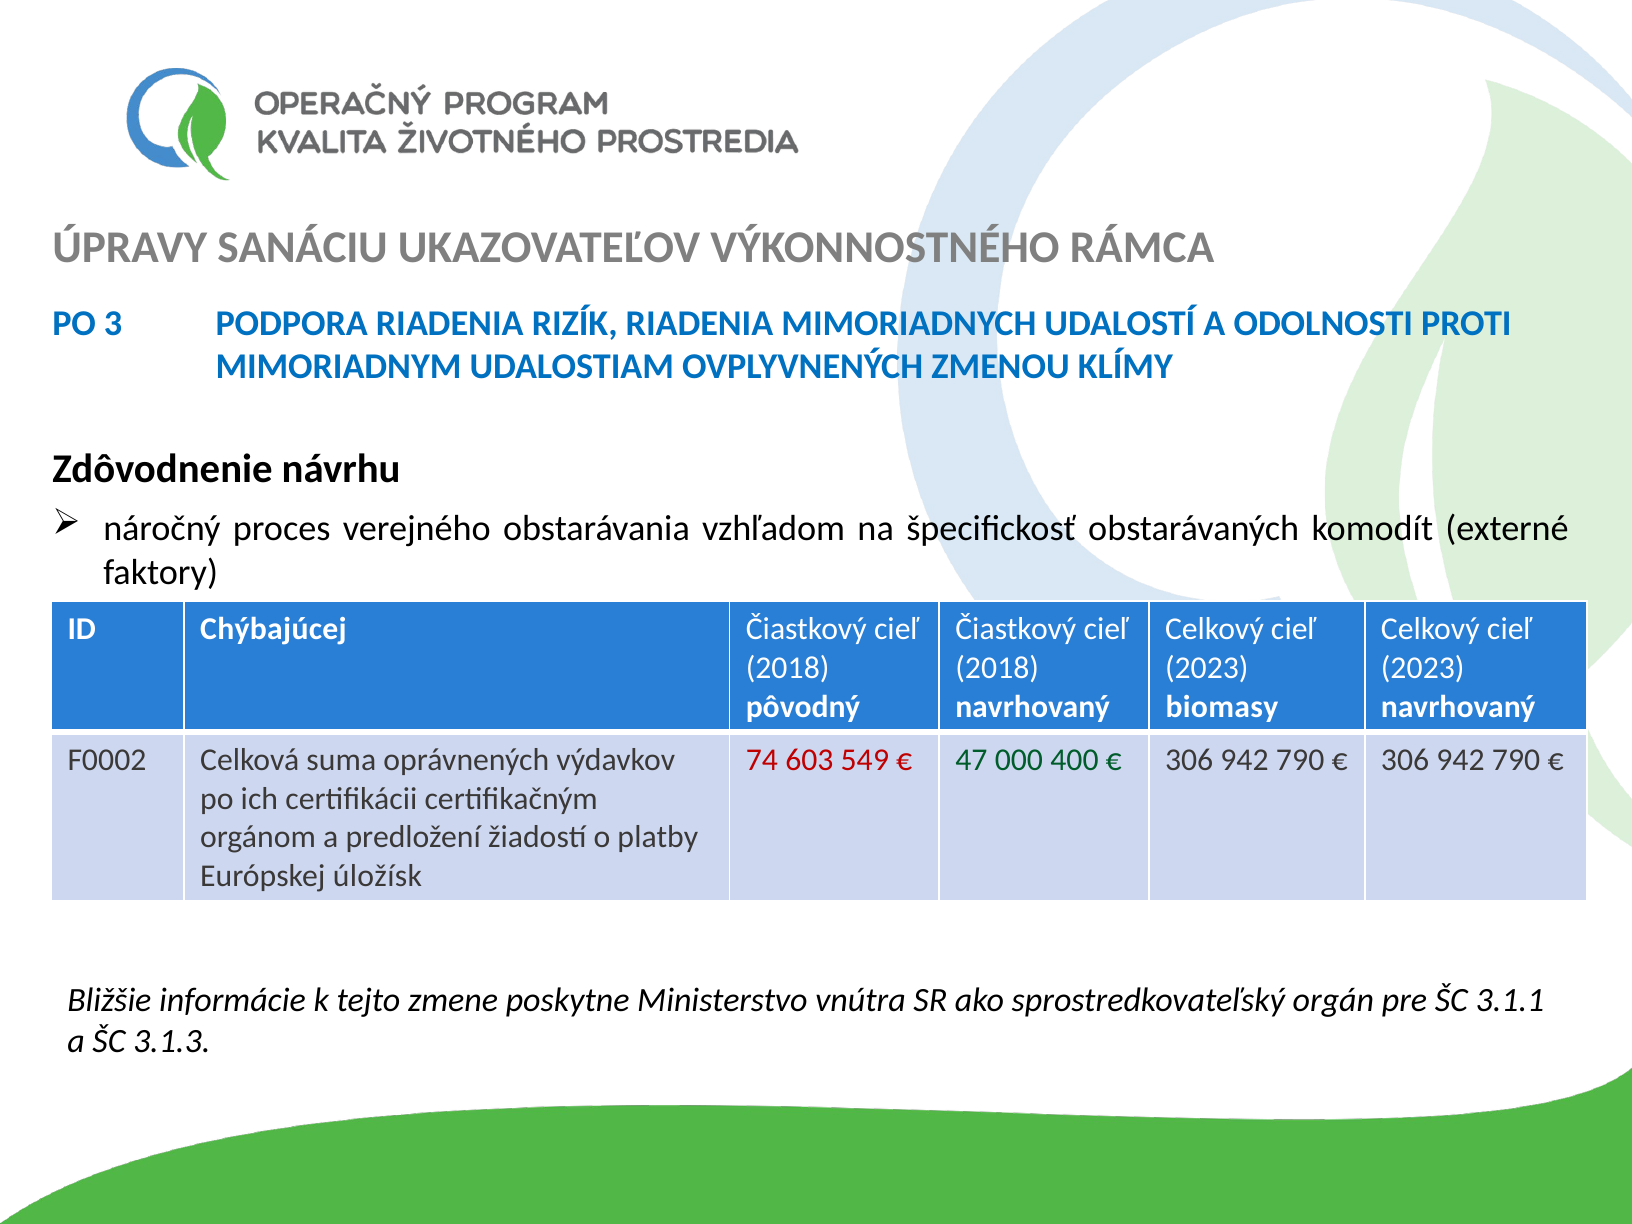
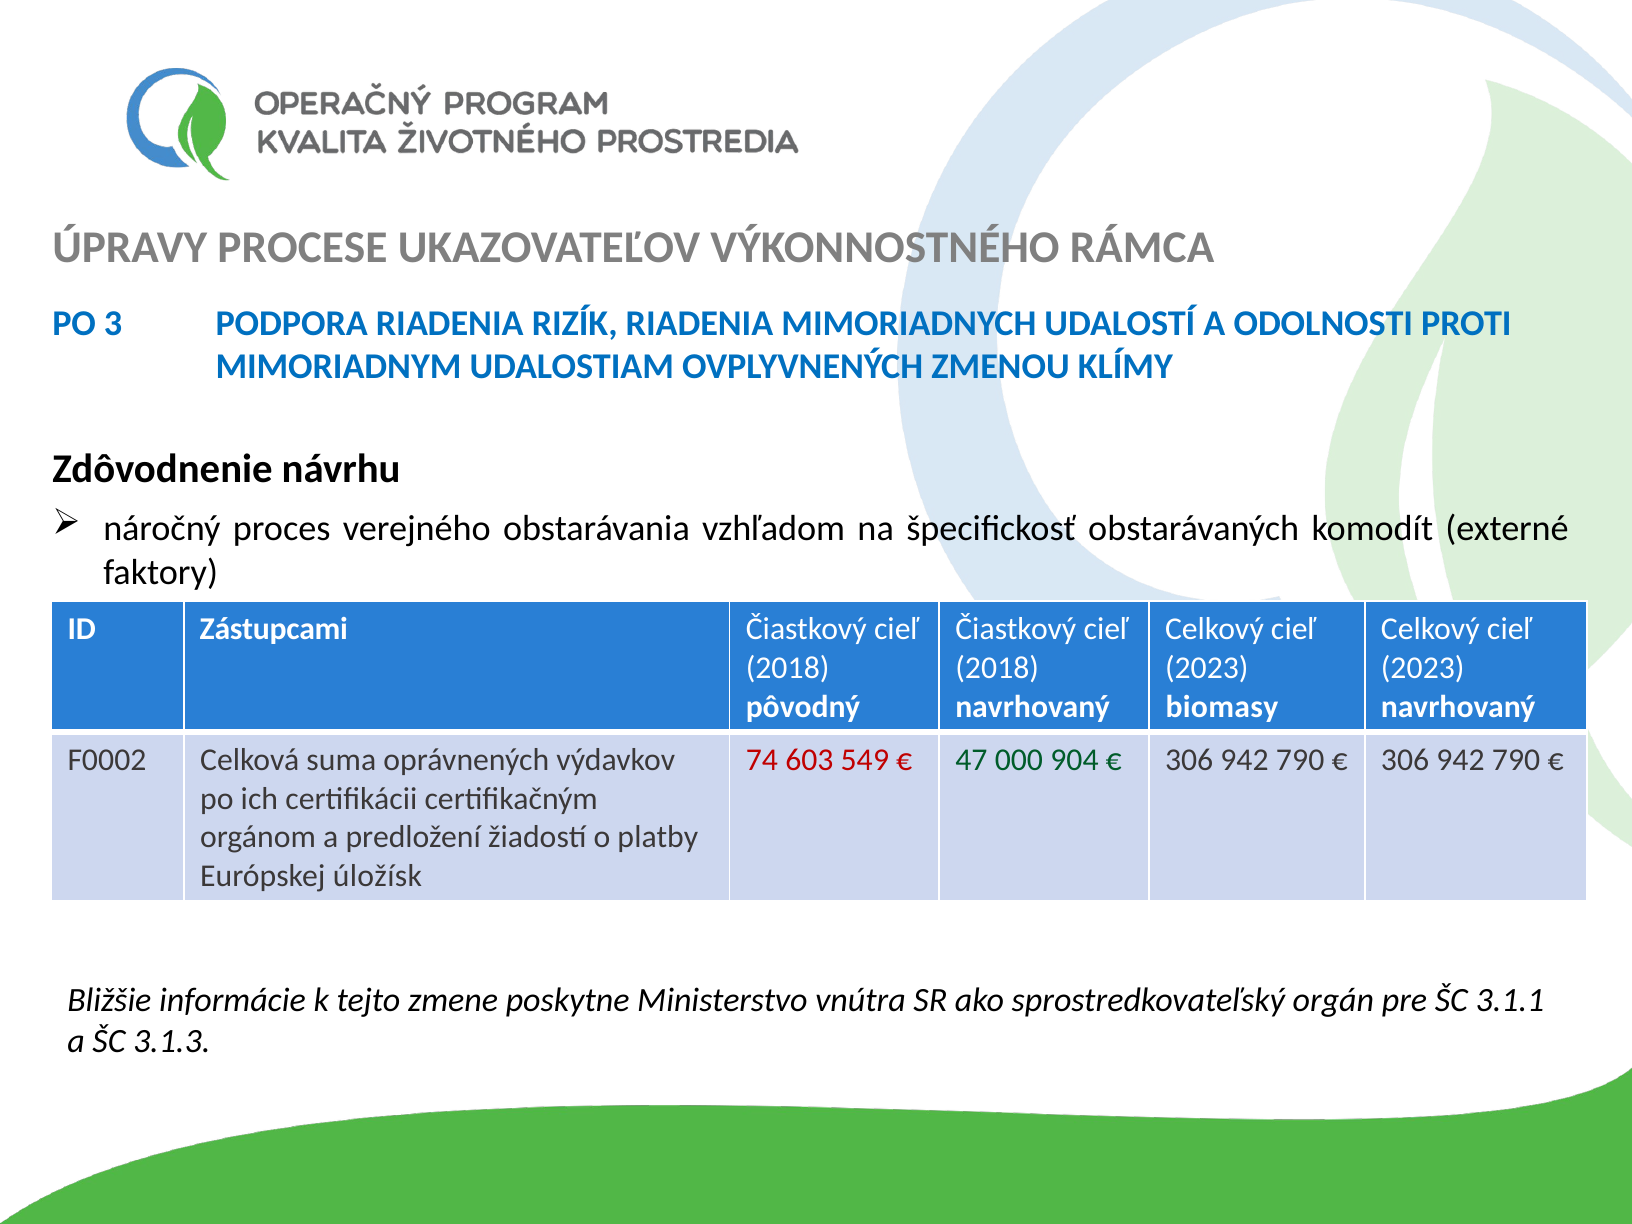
SANÁCIU: SANÁCIU -> PROCESE
Chýbajúcej: Chýbajúcej -> Zástupcami
400: 400 -> 904
